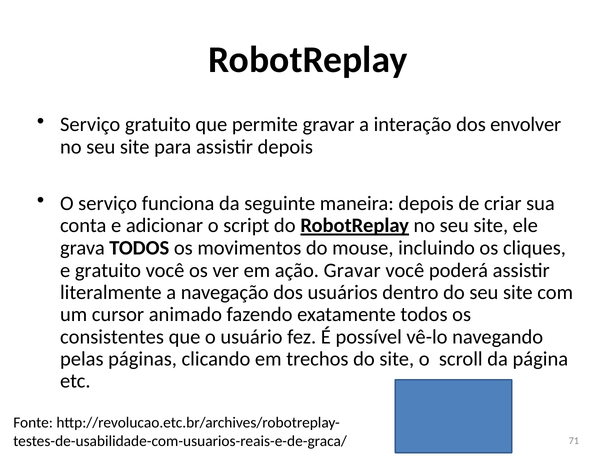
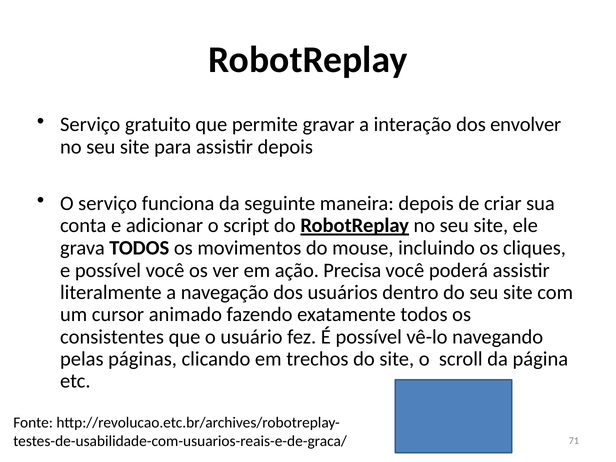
e gratuito: gratuito -> possível
ação Gravar: Gravar -> Precisa
